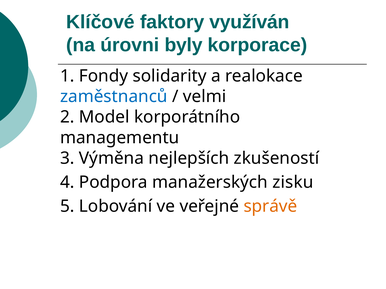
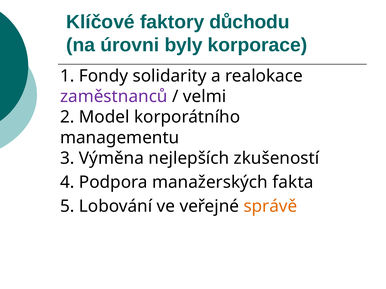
využíván: využíván -> důchodu
zaměstnanců colour: blue -> purple
zisku: zisku -> fakta
